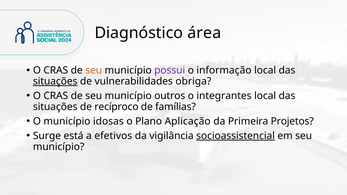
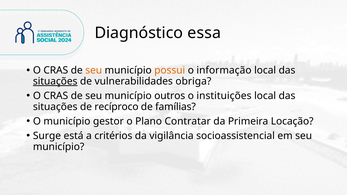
área: área -> essa
possui colour: purple -> orange
integrantes: integrantes -> instituições
idosas: idosas -> gestor
Aplicação: Aplicação -> Contratar
Projetos: Projetos -> Locação
efetivos: efetivos -> critérios
socioassistencial underline: present -> none
